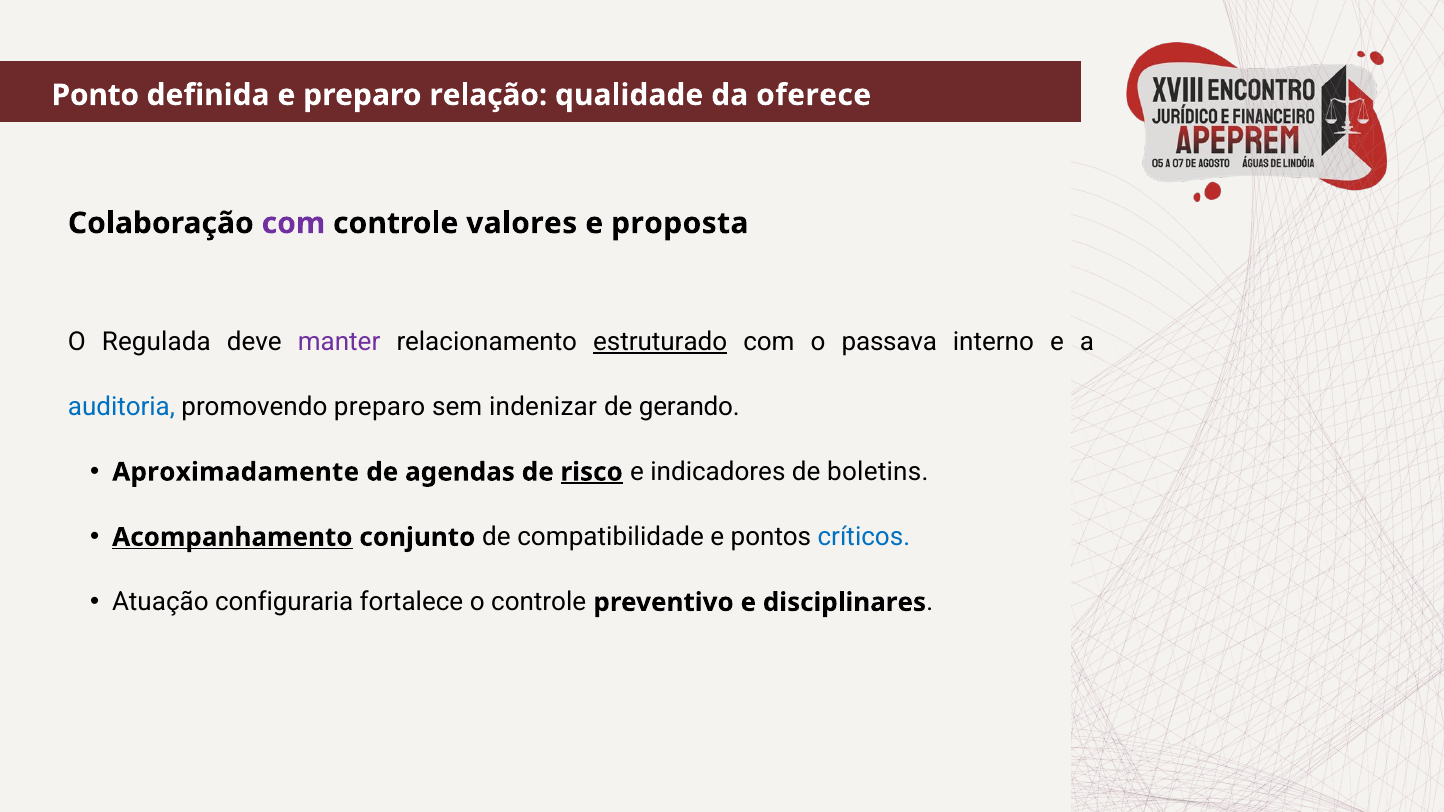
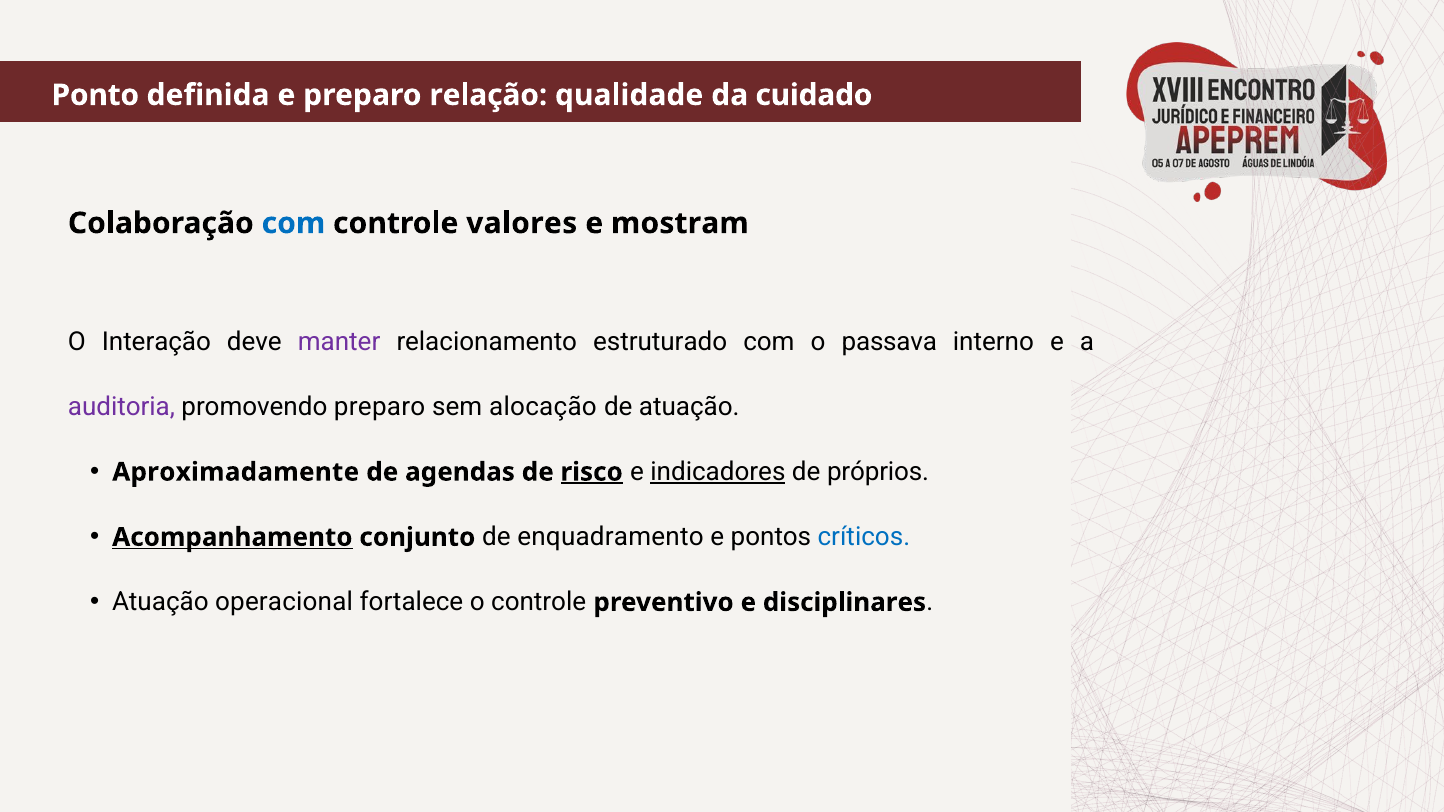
oferece: oferece -> cuidado
com at (293, 223) colour: purple -> blue
proposta: proposta -> mostram
Regulada: Regulada -> Interação
estruturado underline: present -> none
auditoria colour: blue -> purple
indenizar: indenizar -> alocação
de gerando: gerando -> atuação
indicadores underline: none -> present
boletins: boletins -> próprios
compatibilidade: compatibilidade -> enquadramento
configuraria: configuraria -> operacional
